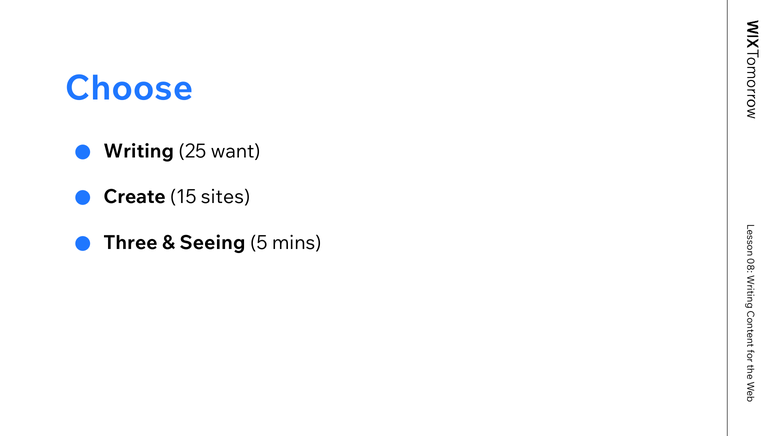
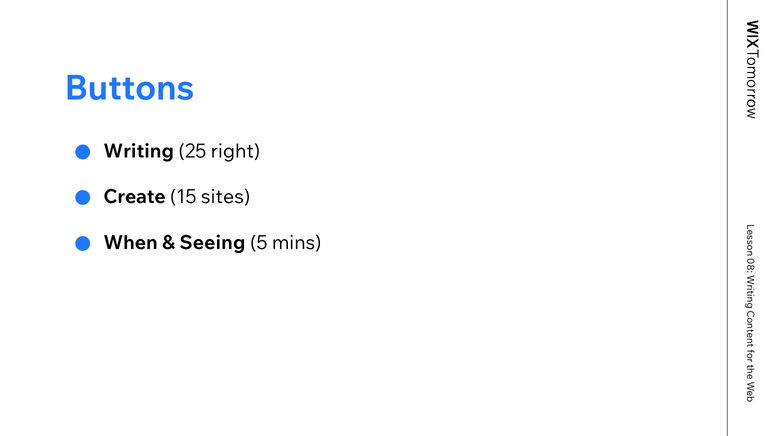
Choose: Choose -> Buttons
want: want -> right
Three: Three -> When
